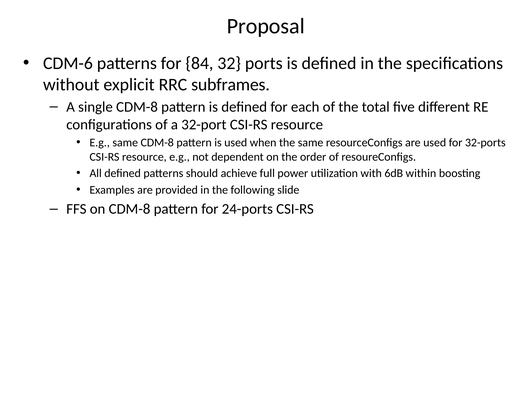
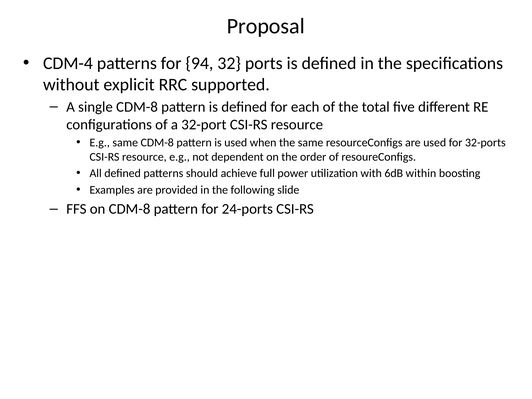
CDM-6: CDM-6 -> CDM-4
84: 84 -> 94
subframes: subframes -> supported
